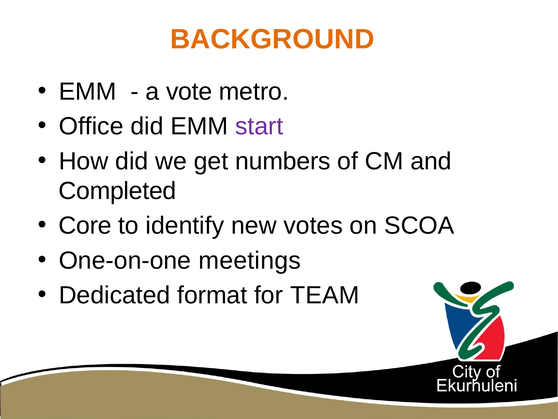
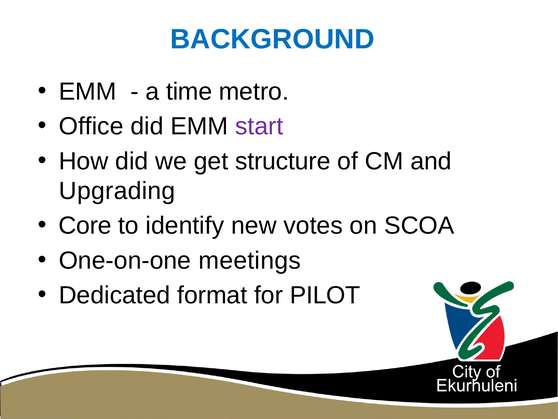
BACKGROUND colour: orange -> blue
vote: vote -> time
numbers: numbers -> structure
Completed: Completed -> Upgrading
TEAM: TEAM -> PILOT
